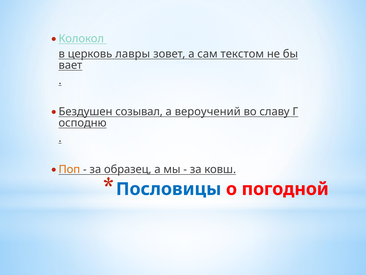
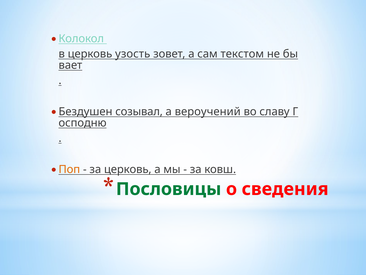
лавры: лавры -> узость
за образец: образец -> церковь
Пословицы colour: blue -> green
погодной: погодной -> сведения
